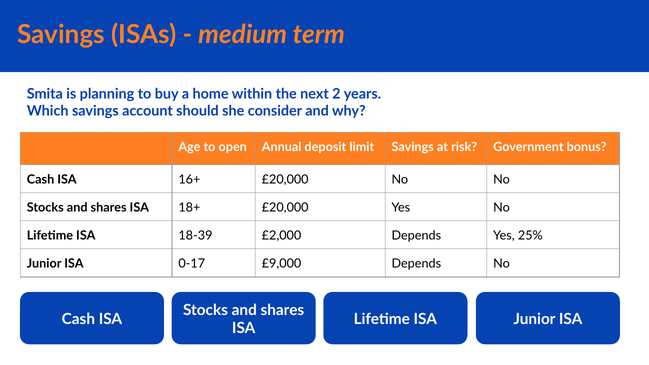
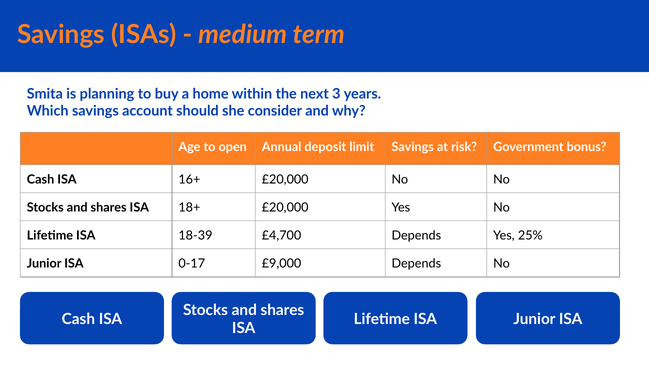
2: 2 -> 3
£2,000: £2,000 -> £4,700
